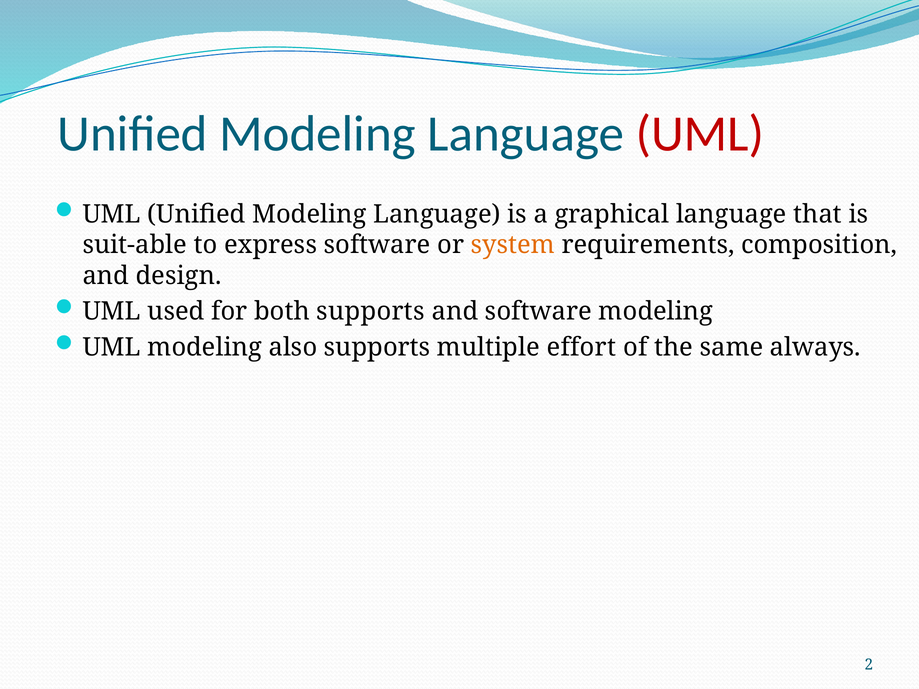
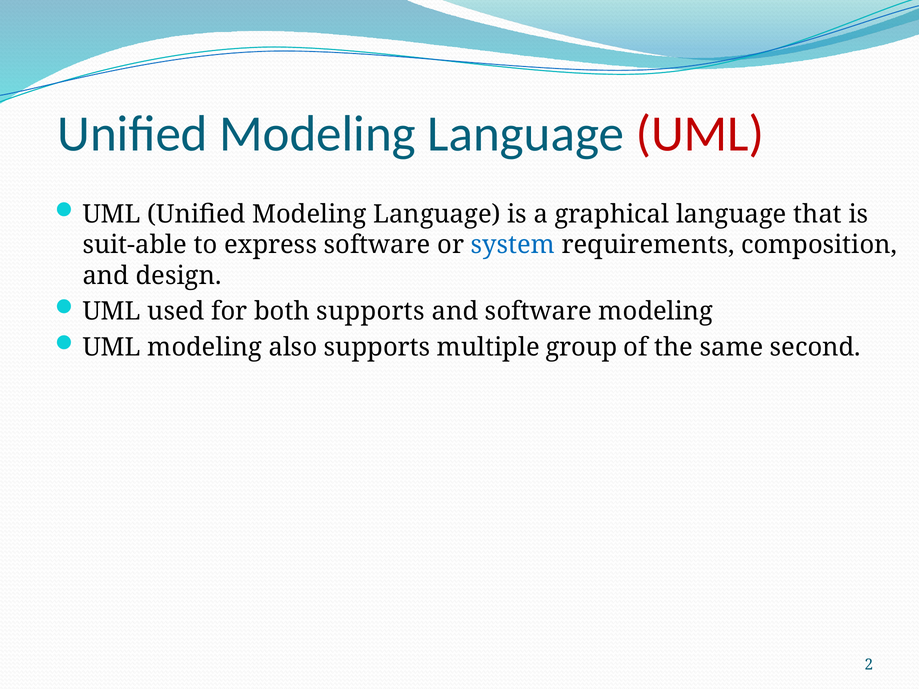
system colour: orange -> blue
effort: effort -> group
always: always -> second
